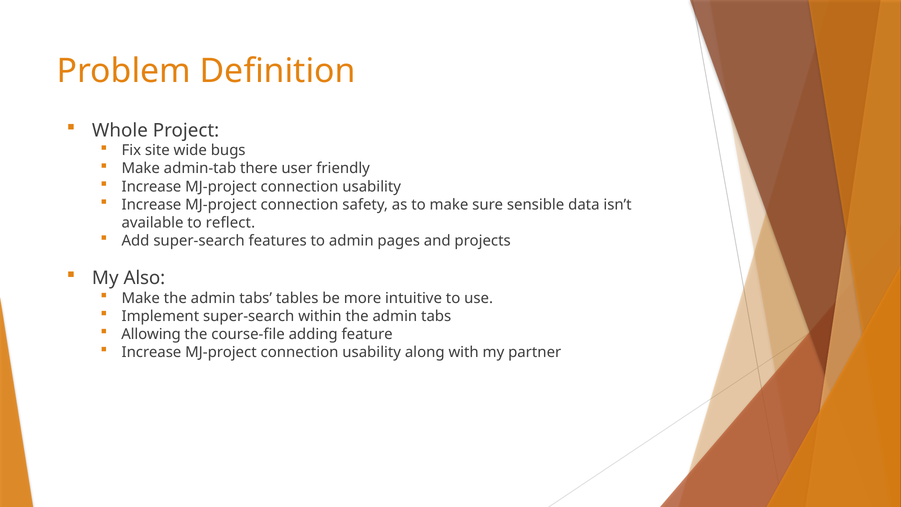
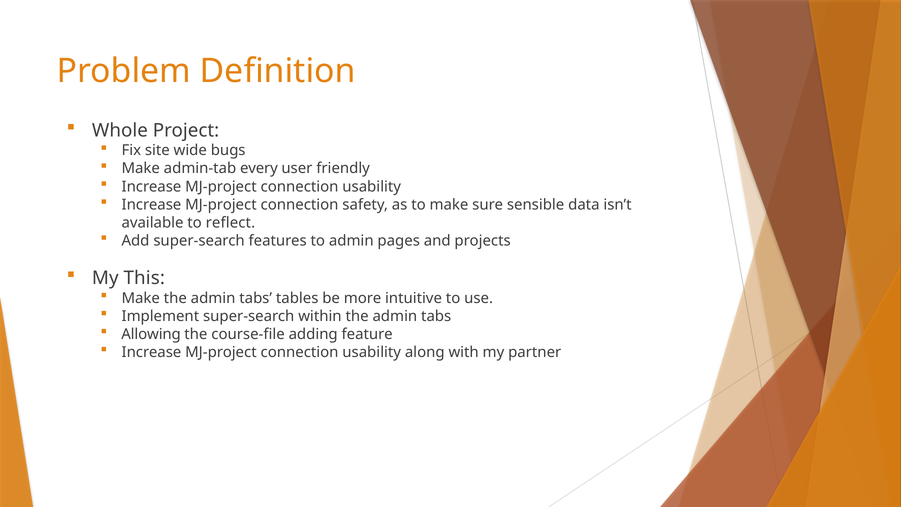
there: there -> every
Also: Also -> This
